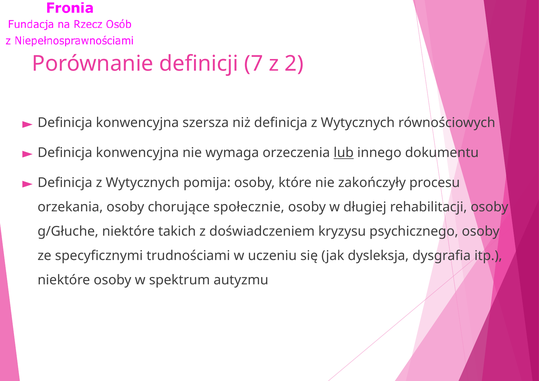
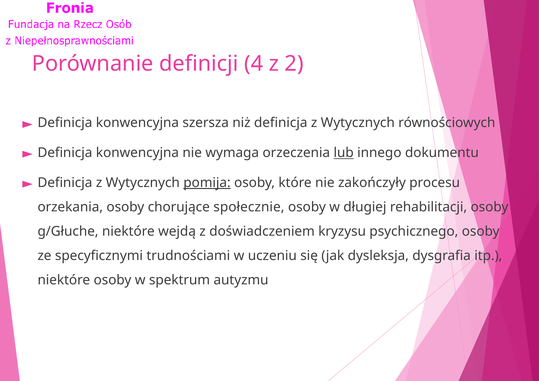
7: 7 -> 4
pomija underline: none -> present
takich: takich -> wejdą
